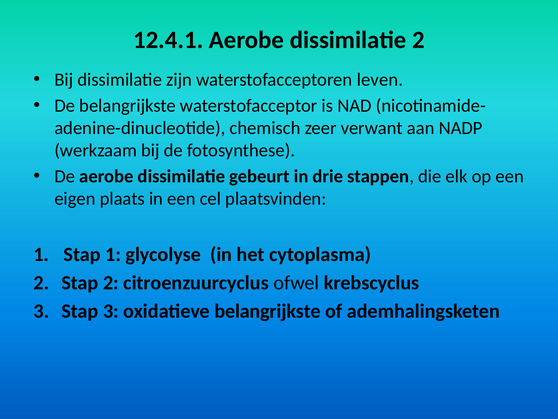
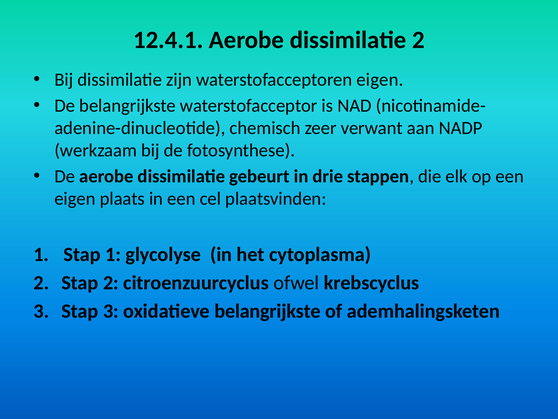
waterstofacceptoren leven: leven -> eigen
